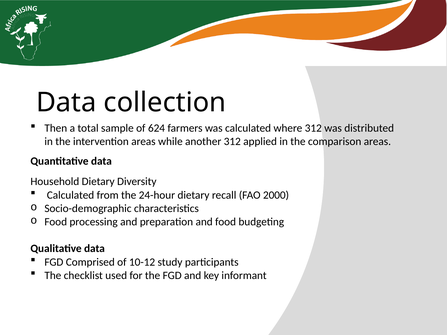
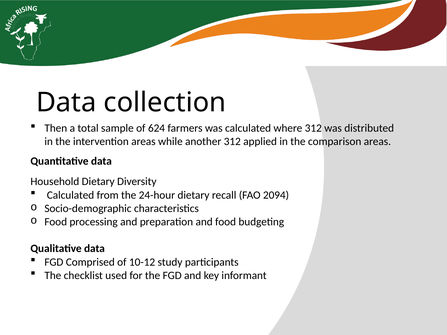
2000: 2000 -> 2094
